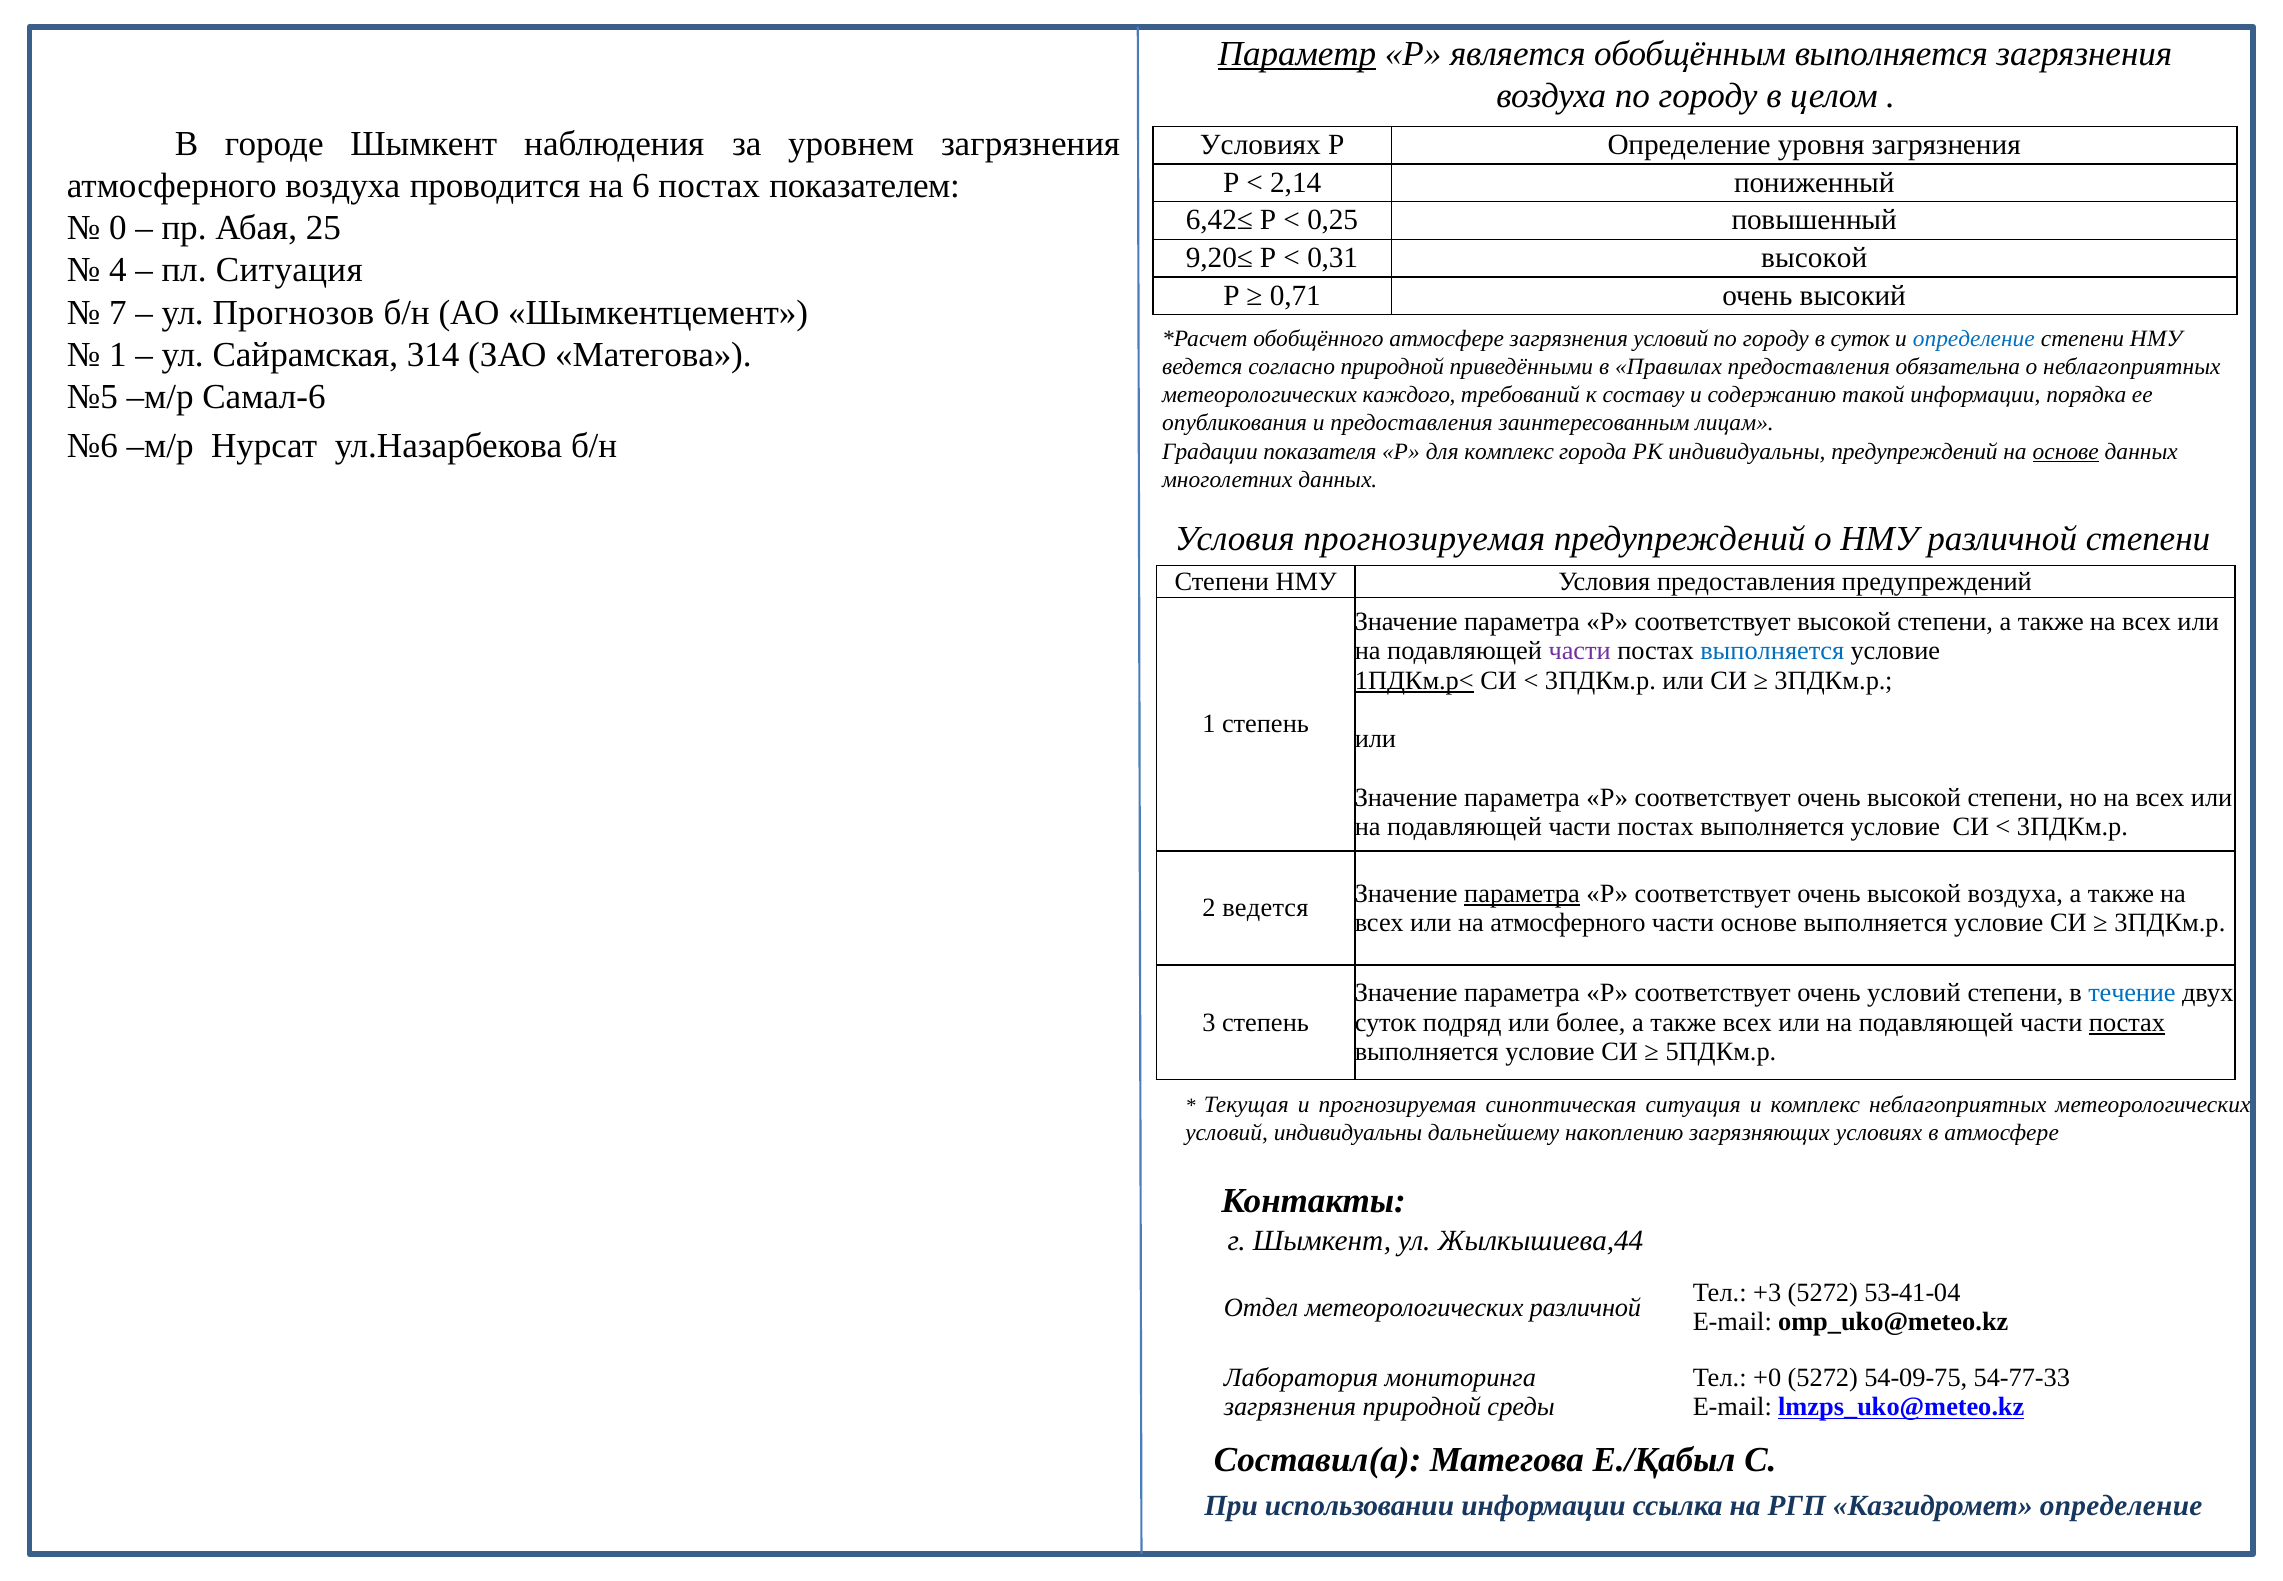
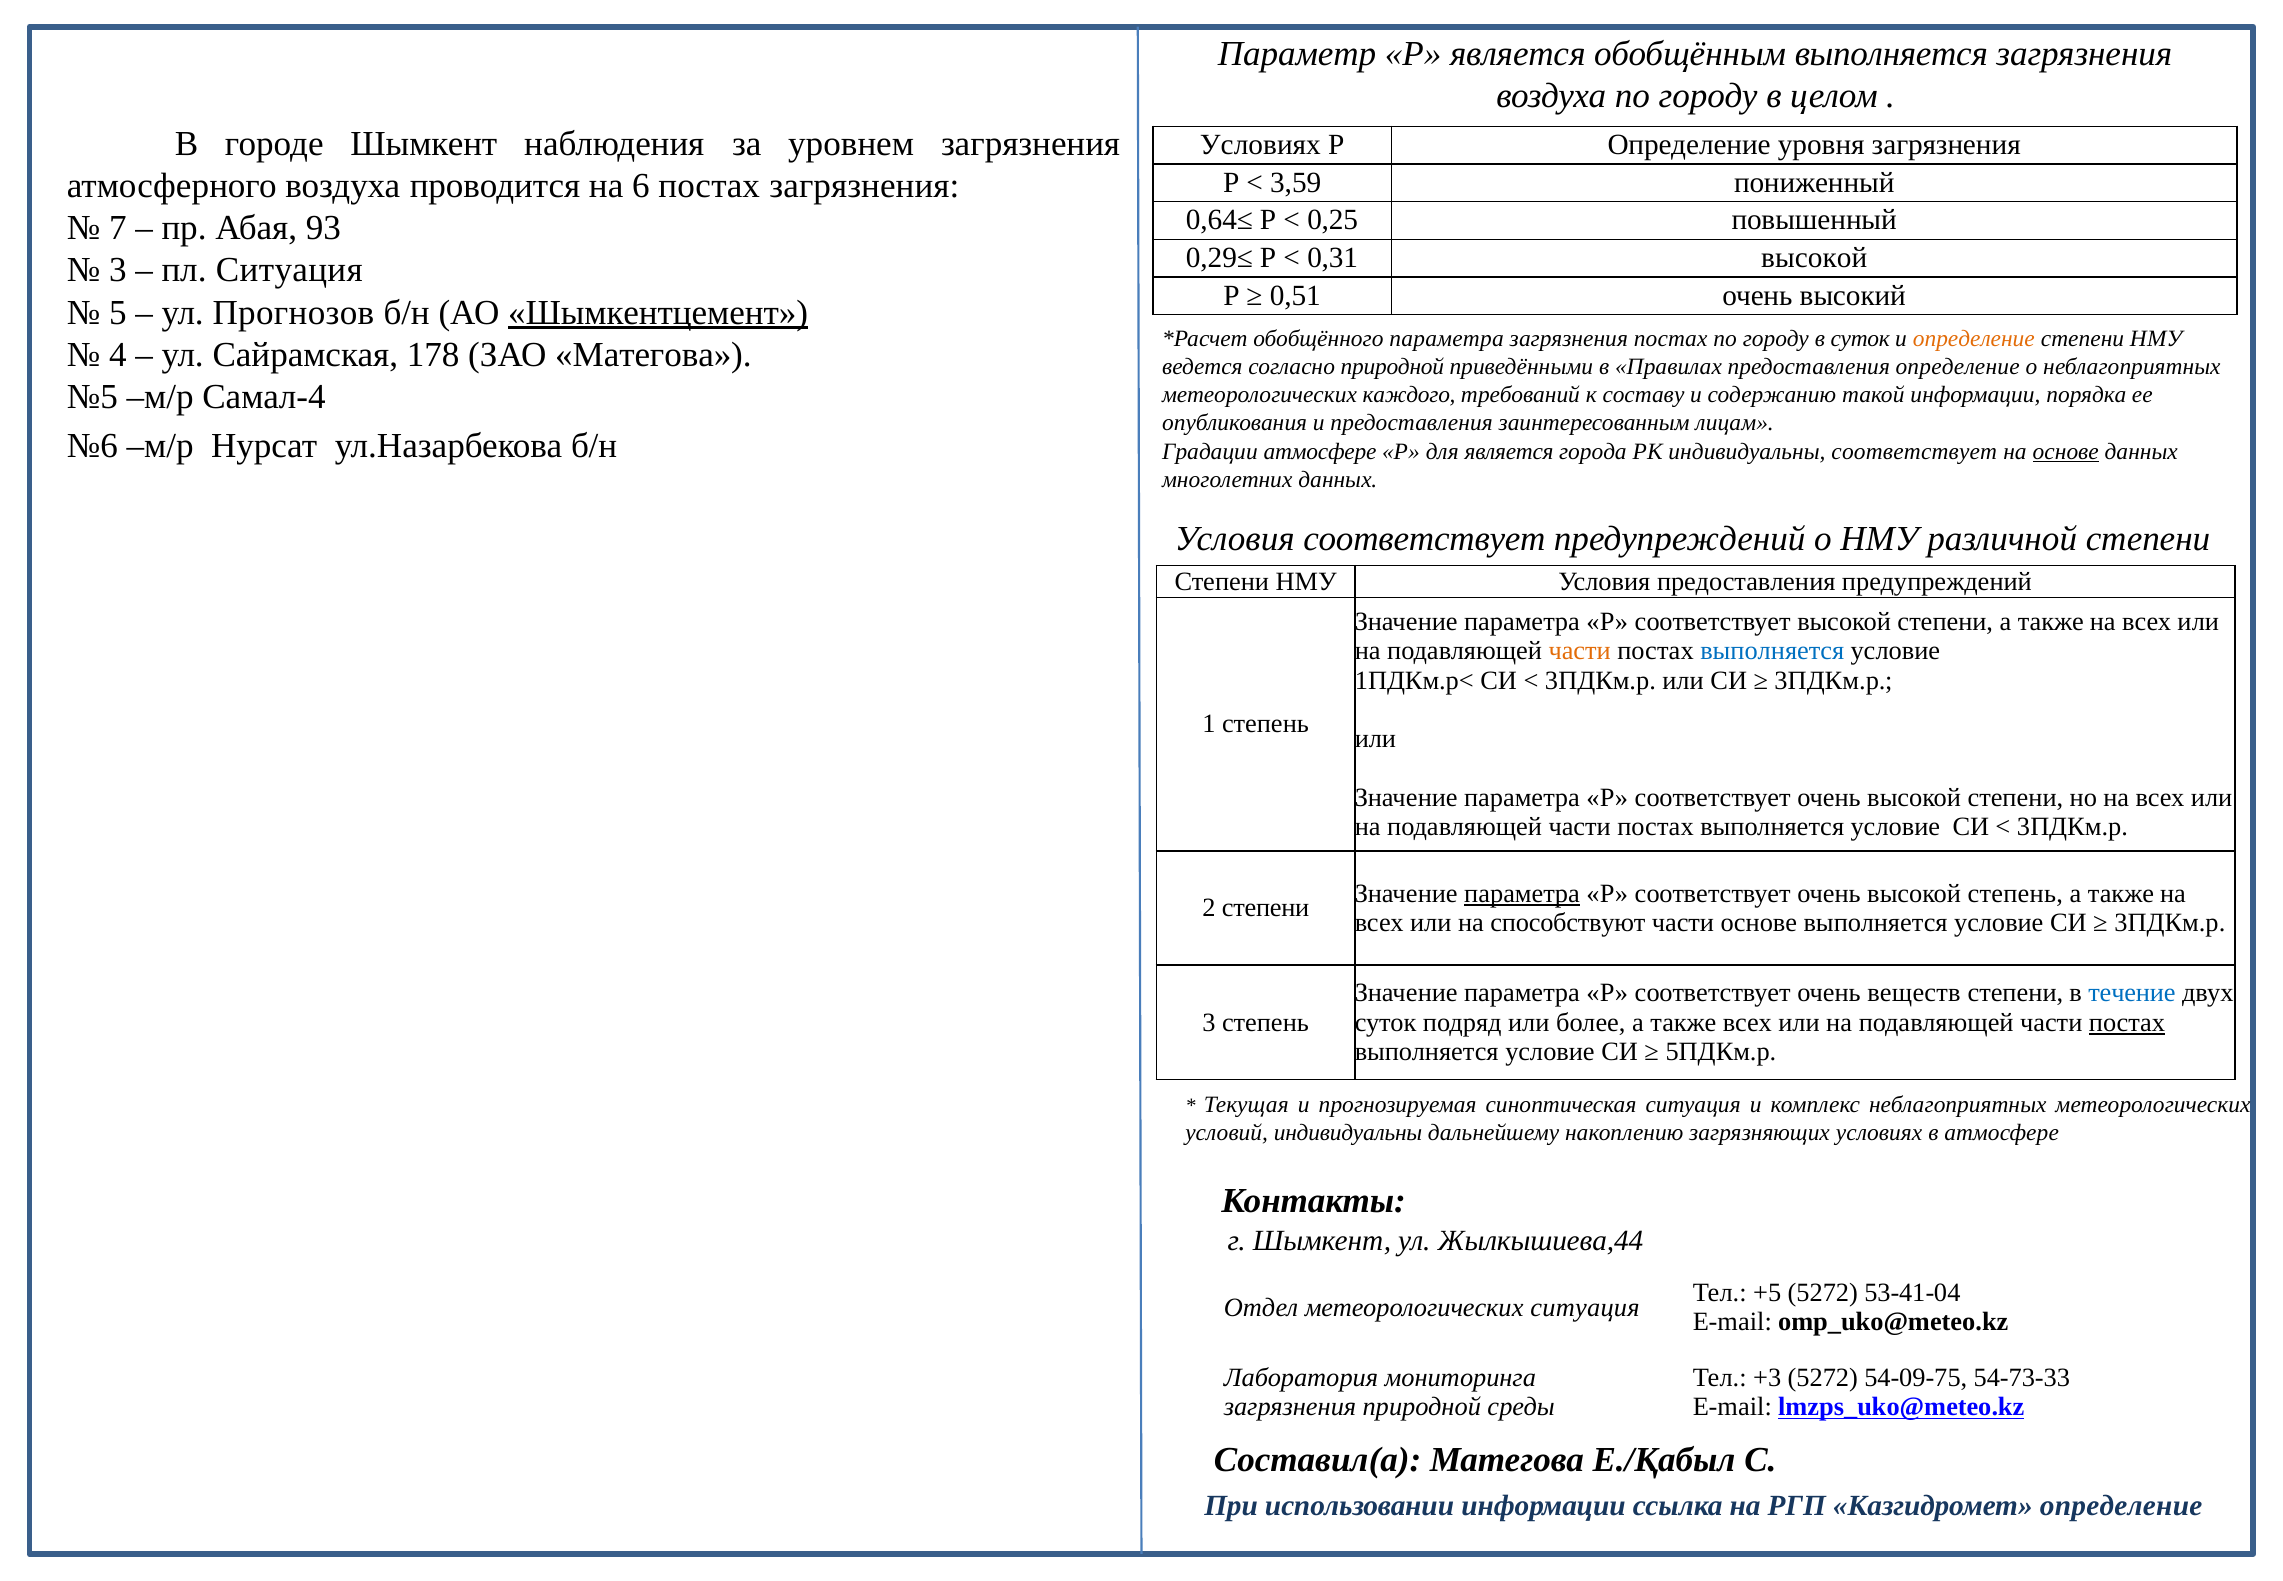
Параметр underline: present -> none
2,14: 2,14 -> 3,59
постах показателем: показателем -> загрязнения
6,42≤: 6,42≤ -> 0,64≤
0: 0 -> 7
25: 25 -> 93
9,20≤: 9,20≤ -> 0,29≤
4 at (118, 270): 4 -> 3
0,71: 0,71 -> 0,51
7: 7 -> 5
Шымкентцемент underline: none -> present
обобщённого атмосфере: атмосфере -> параметра
загрязнения условий: условий -> постах
определение at (1974, 339) colour: blue -> orange
1 at (118, 354): 1 -> 4
314: 314 -> 178
предоставления обязательна: обязательна -> определение
Самал-6: Самал-6 -> Самал-4
Градации показателя: показателя -> атмосфере
для комплекс: комплекс -> является
индивидуальны предупреждений: предупреждений -> соответствует
Условия прогнозируемая: прогнозируемая -> соответствует
части at (1580, 651) colour: purple -> orange
1ПДКм.р< underline: present -> none
высокой воздуха: воздуха -> степень
2 ведется: ведется -> степени
на атмосферного: атмосферного -> способствуют
очень условий: условий -> веществ
+3: +3 -> +5
метеорологических различной: различной -> ситуация
+0: +0 -> +3
54-77-33: 54-77-33 -> 54-73-33
